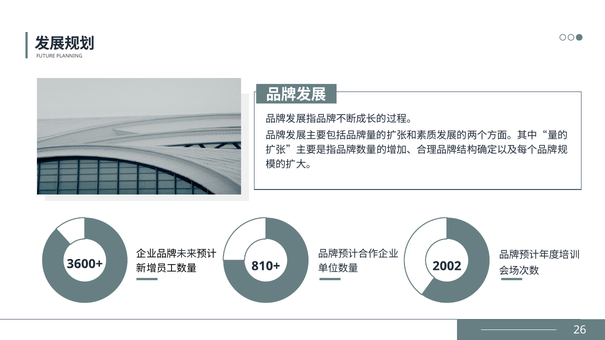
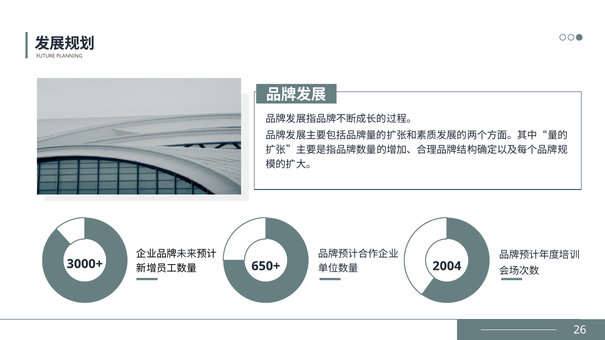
3600+: 3600+ -> 3000+
810+: 810+ -> 650+
2002: 2002 -> 2004
